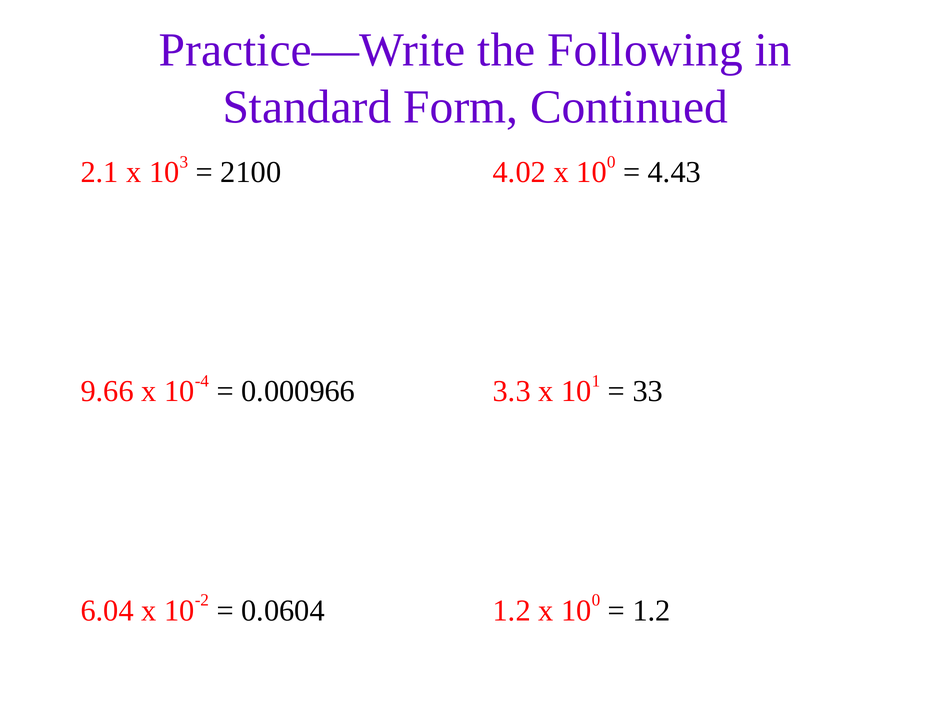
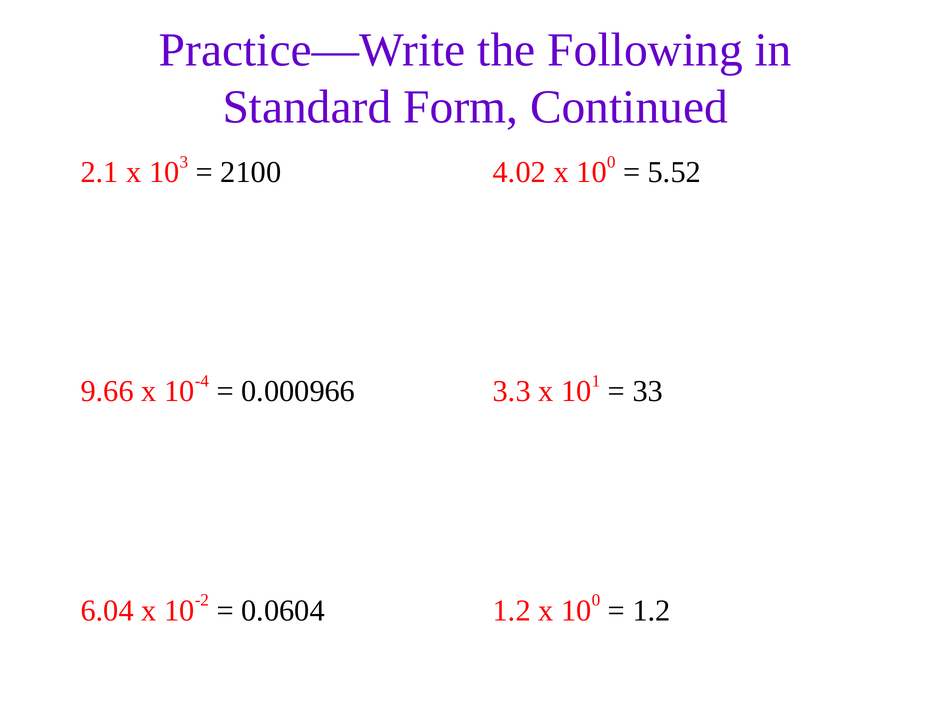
4.43: 4.43 -> 5.52
